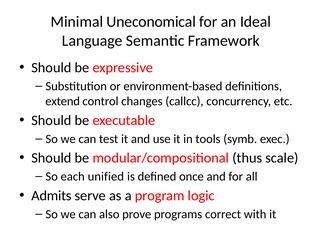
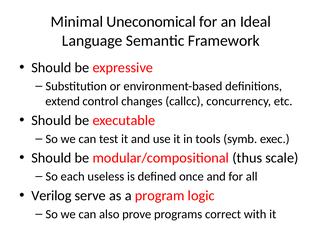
unified: unified -> useless
Admits: Admits -> Verilog
